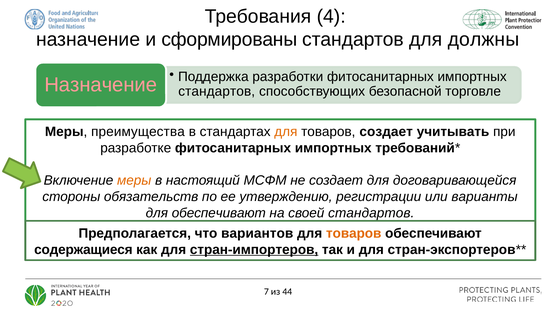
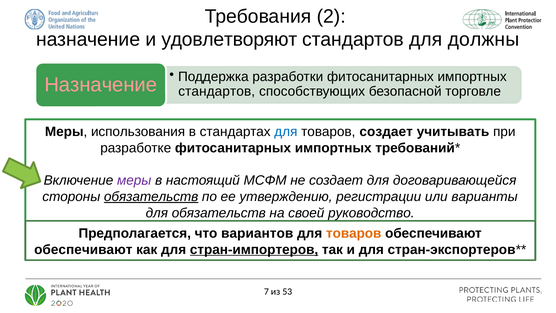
4: 4 -> 2
сформированы: сформированы -> удовлетворяют
преимущества: преимущества -> использования
для at (286, 132) colour: orange -> blue
меры at (134, 180) colour: orange -> purple
обязательств at (151, 196) underline: none -> present
для обеспечивают: обеспечивают -> обязательств
своей стандартов: стандартов -> руководство
содержащиеся at (83, 249): содержащиеся -> обеспечивают
44: 44 -> 53
